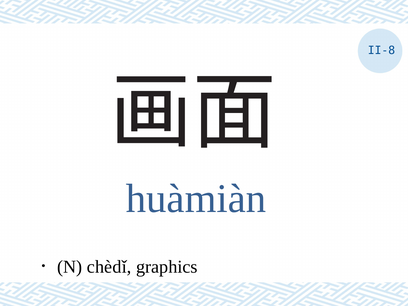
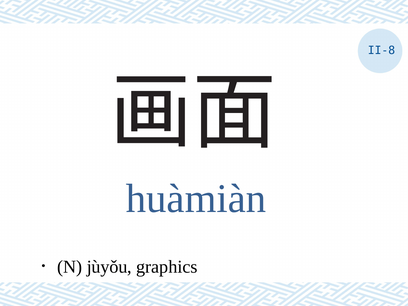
chèdǐ: chèdǐ -> jùyǒu
